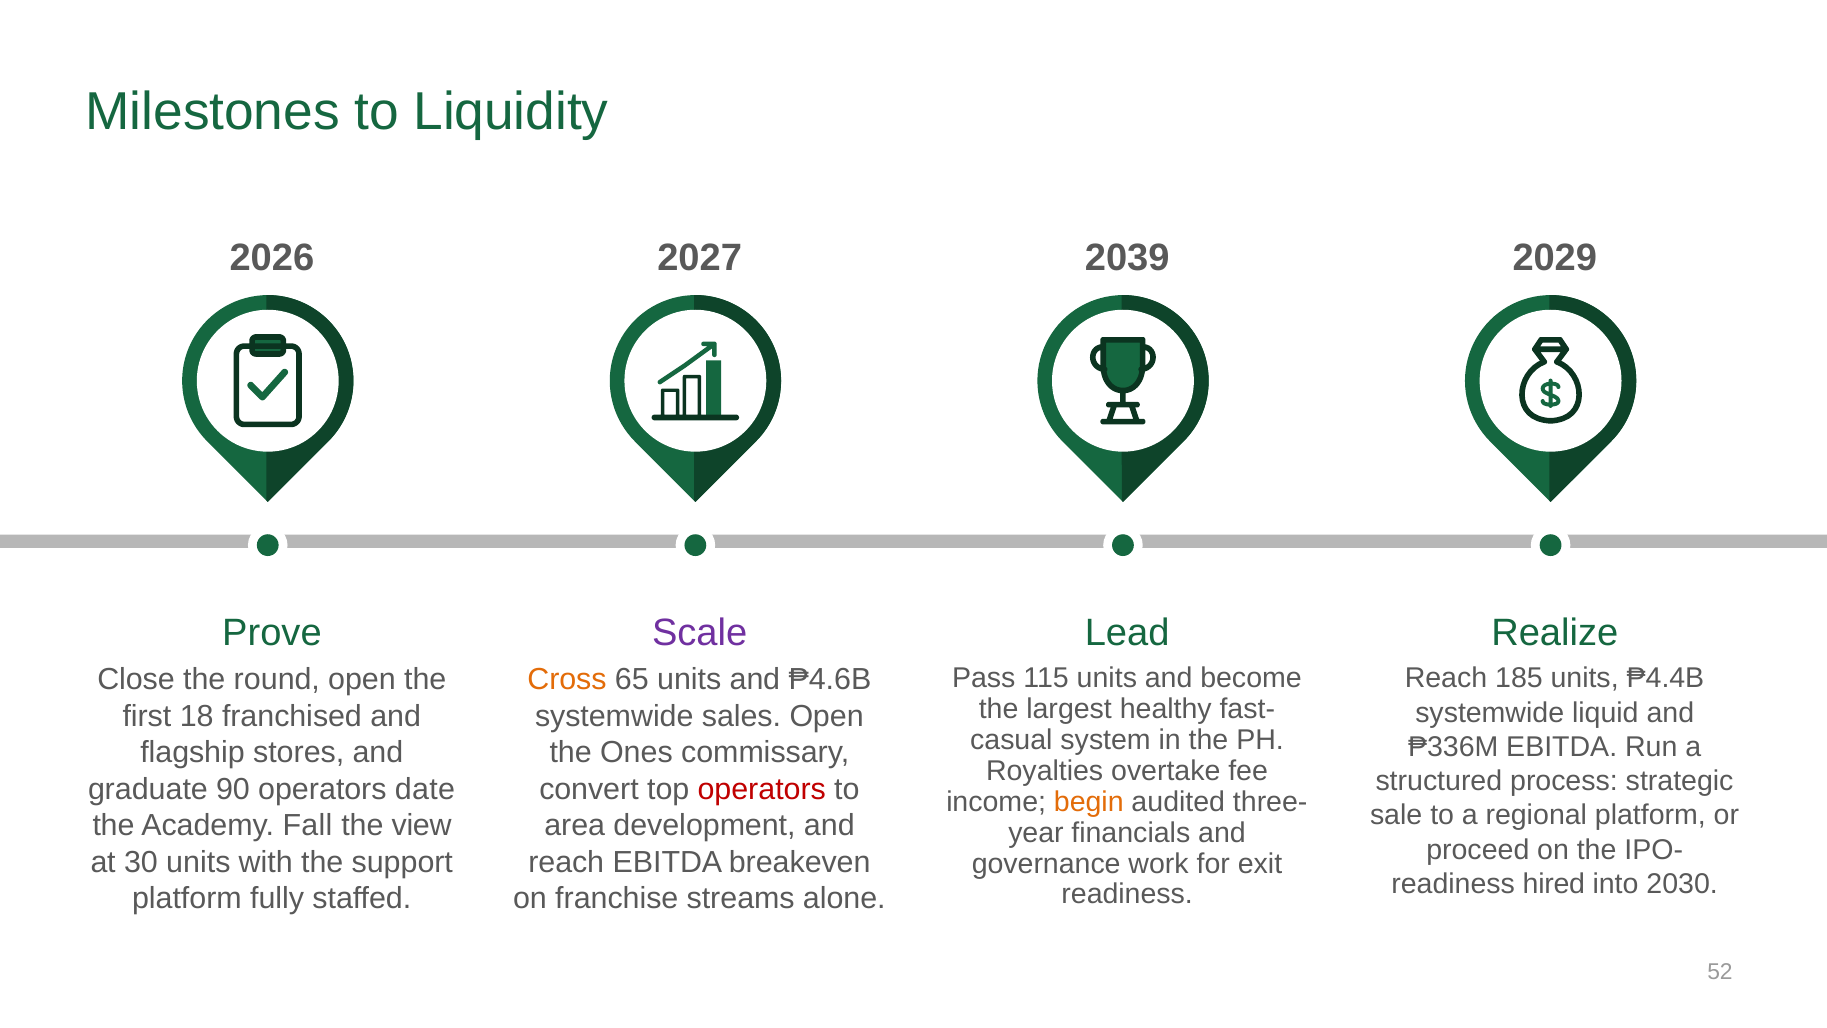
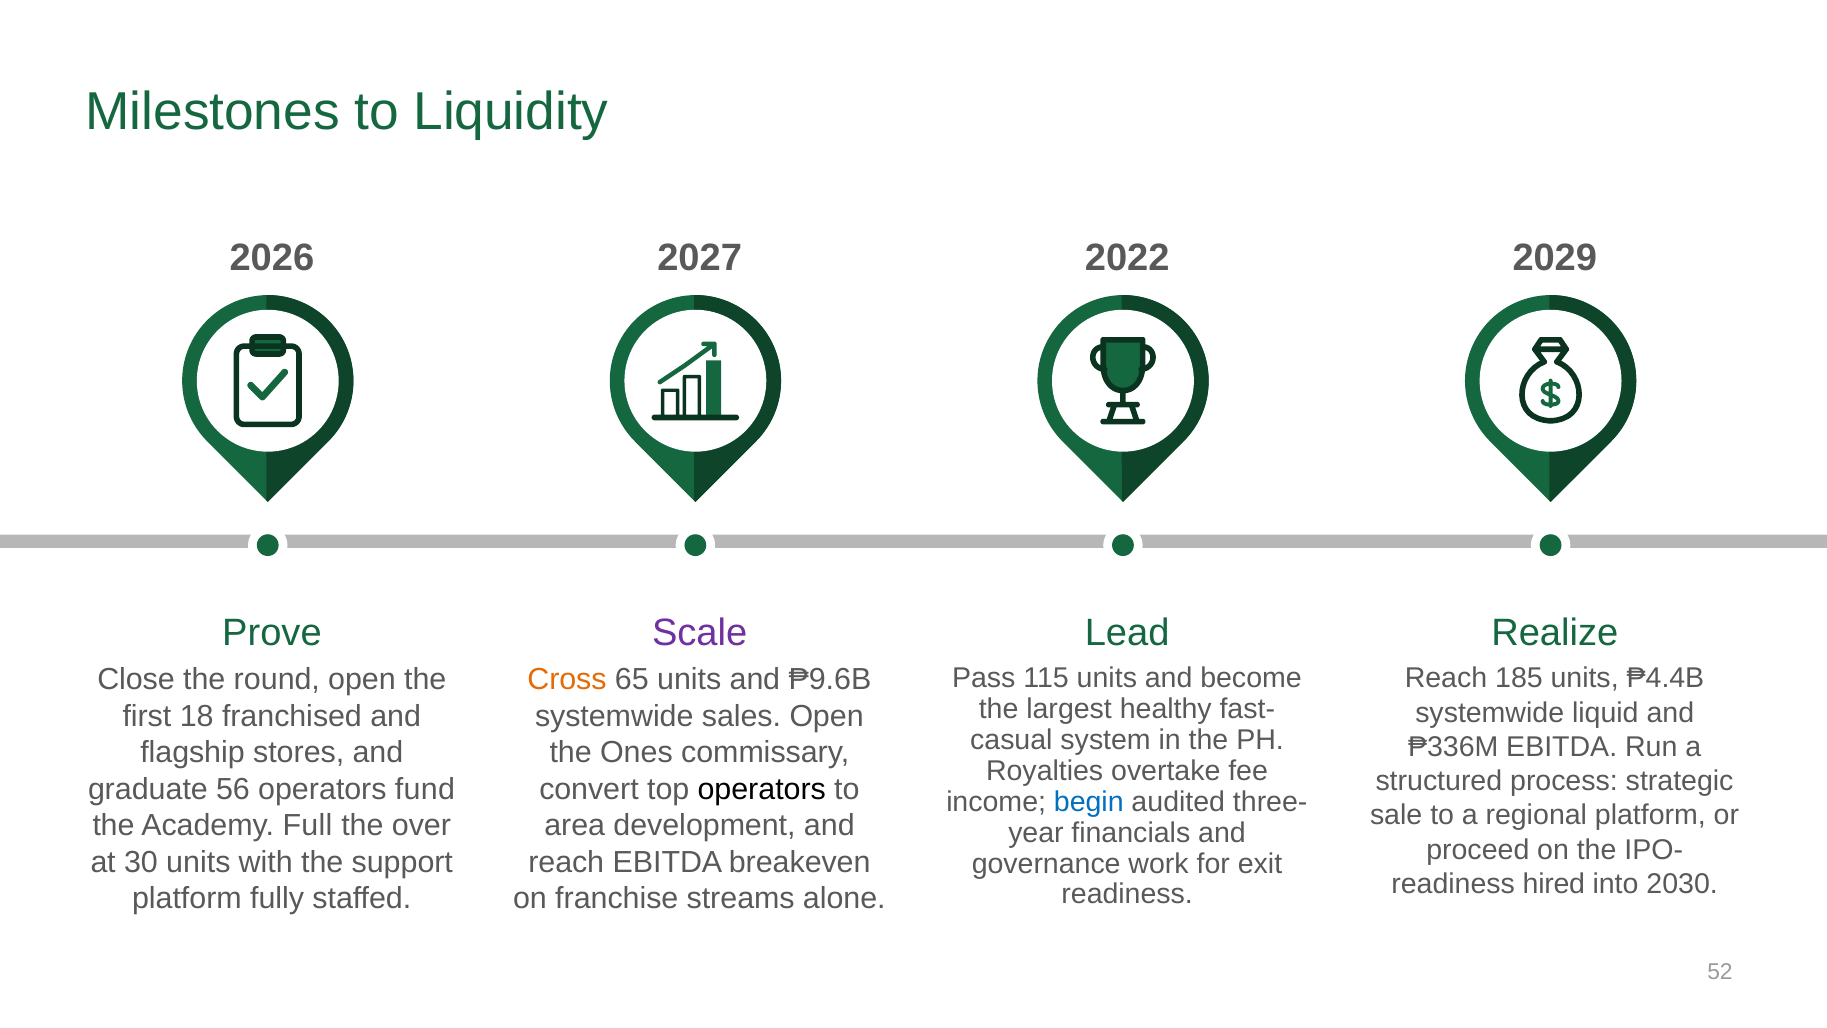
2039: 2039 -> 2022
₱4.6B: ₱4.6B -> ₱9.6B
90: 90 -> 56
date: date -> fund
operators at (762, 789) colour: red -> black
begin colour: orange -> blue
Fall: Fall -> Full
view: view -> over
